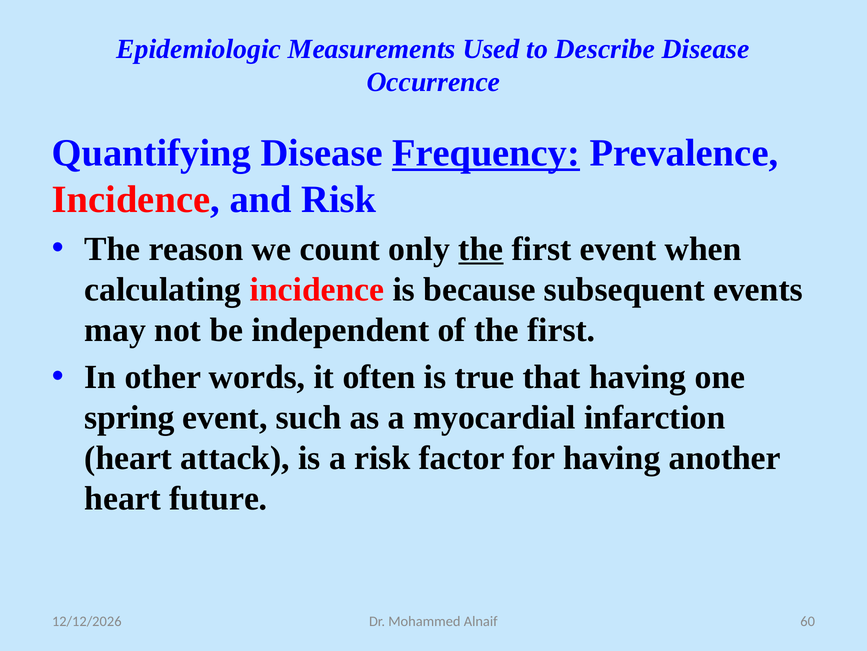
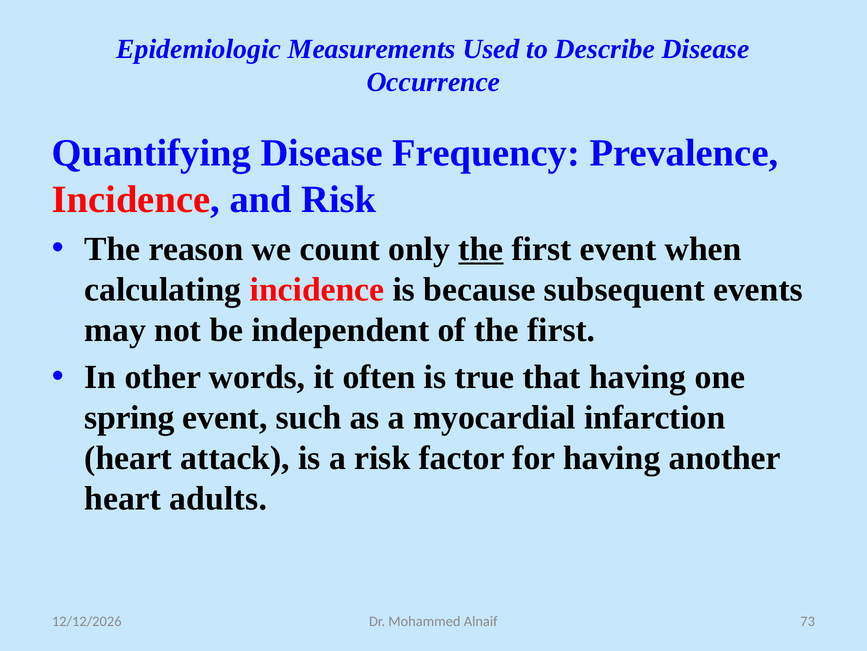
Frequency underline: present -> none
future: future -> adults
60: 60 -> 73
